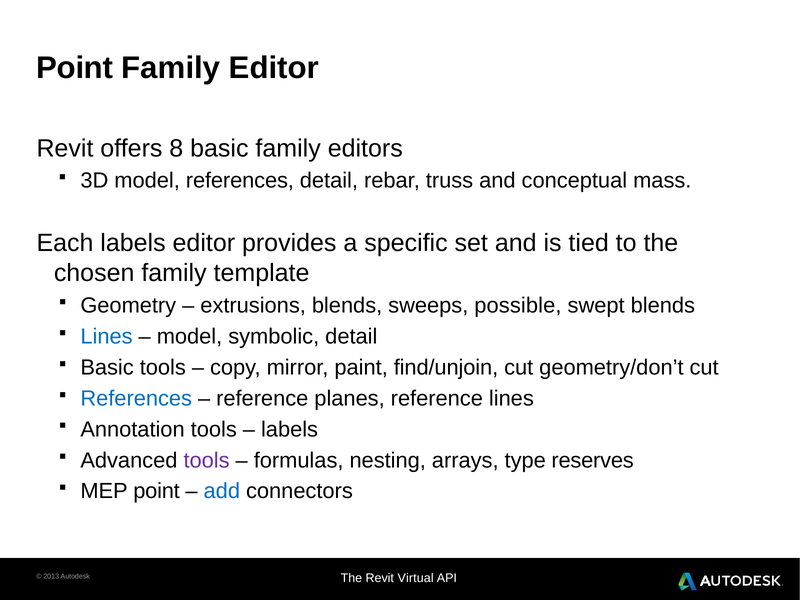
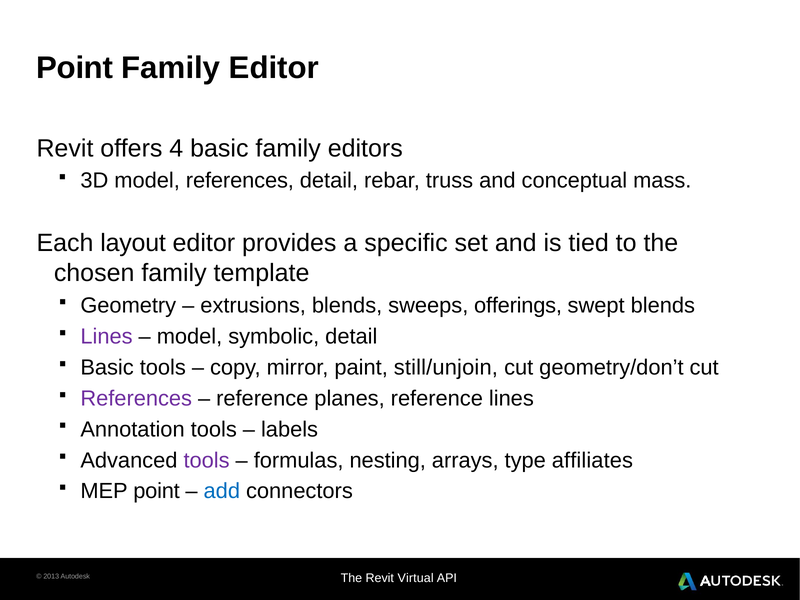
8: 8 -> 4
Each labels: labels -> layout
possible: possible -> offerings
Lines at (107, 336) colour: blue -> purple
find/unjoin: find/unjoin -> still/unjoin
References at (136, 398) colour: blue -> purple
reserves: reserves -> affiliates
